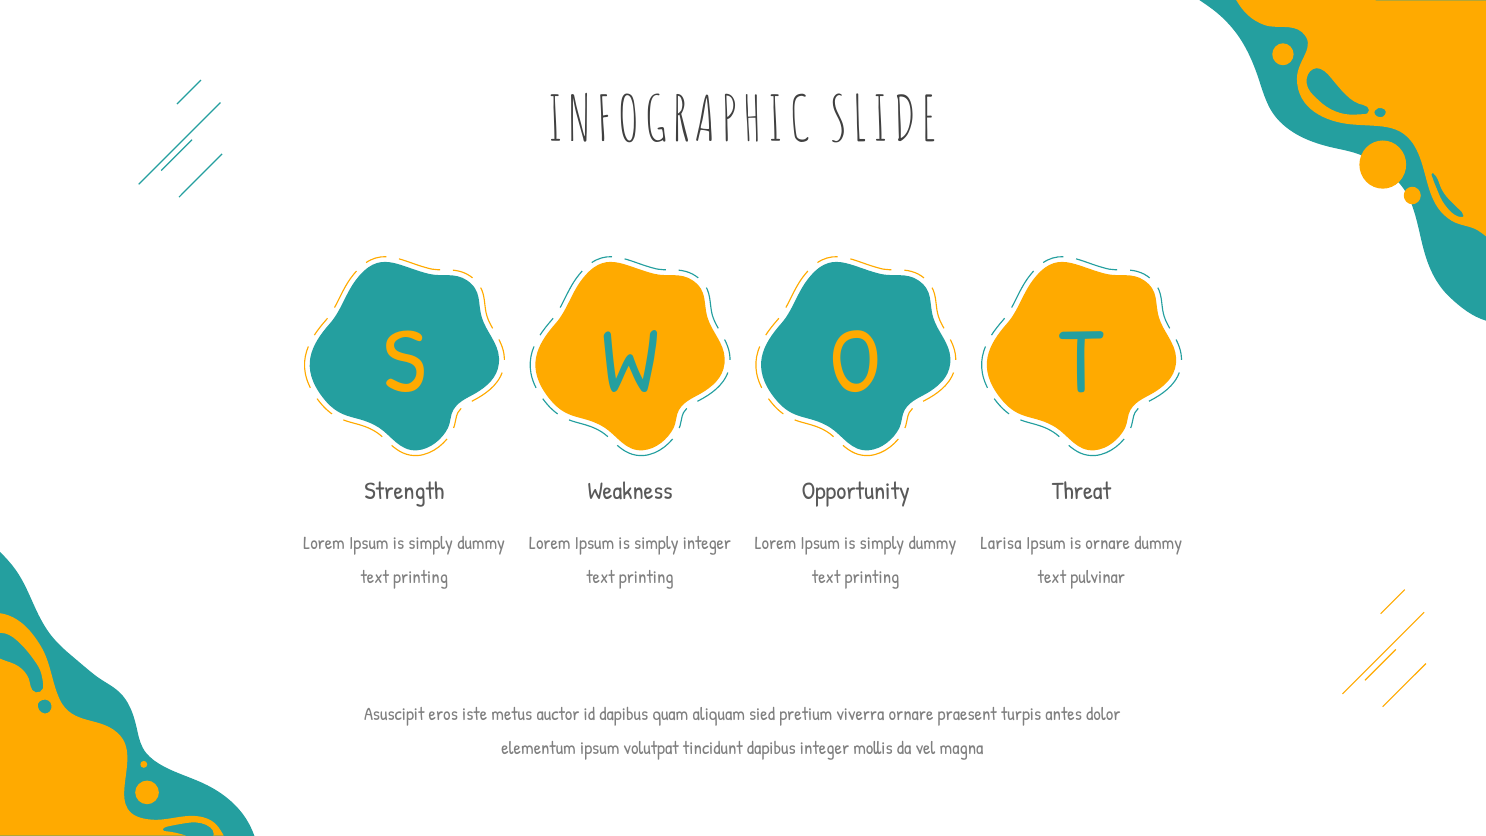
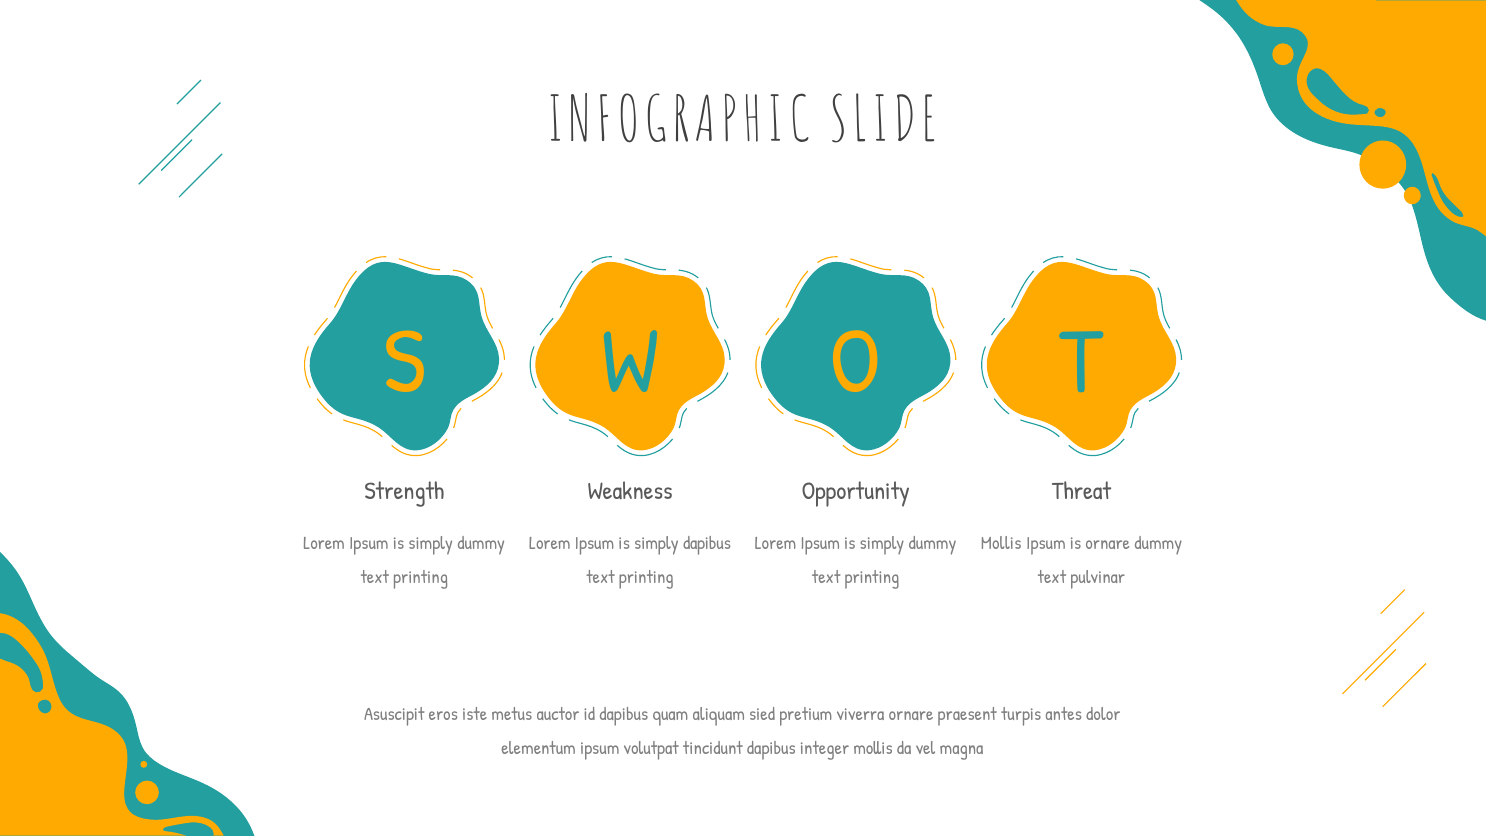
simply integer: integer -> dapibus
Larisa at (1001, 543): Larisa -> Mollis
